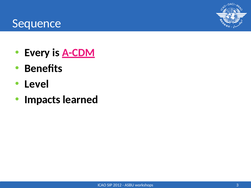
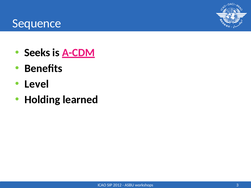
Every: Every -> Seeks
Impacts: Impacts -> Holding
